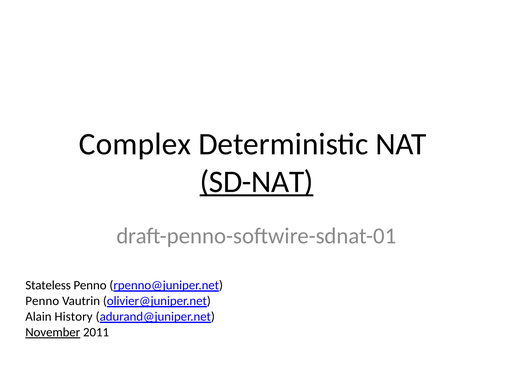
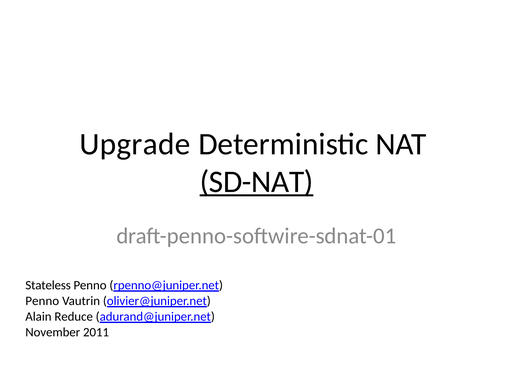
Complex: Complex -> Upgrade
History: History -> Reduce
November underline: present -> none
